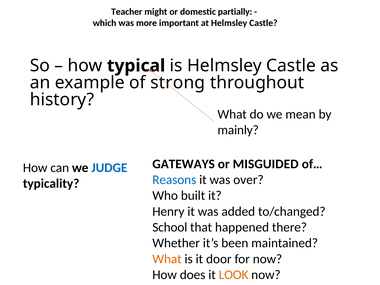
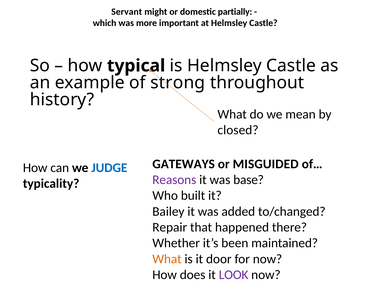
Teacher: Teacher -> Servant
mainly: mainly -> closed
Reasons colour: blue -> purple
over: over -> base
Henry: Henry -> Bailey
School: School -> Repair
LOOK colour: orange -> purple
